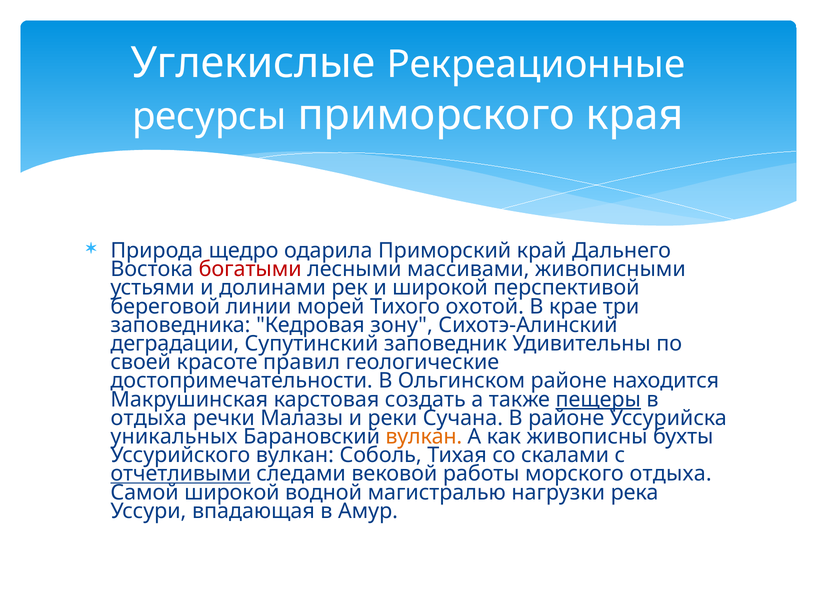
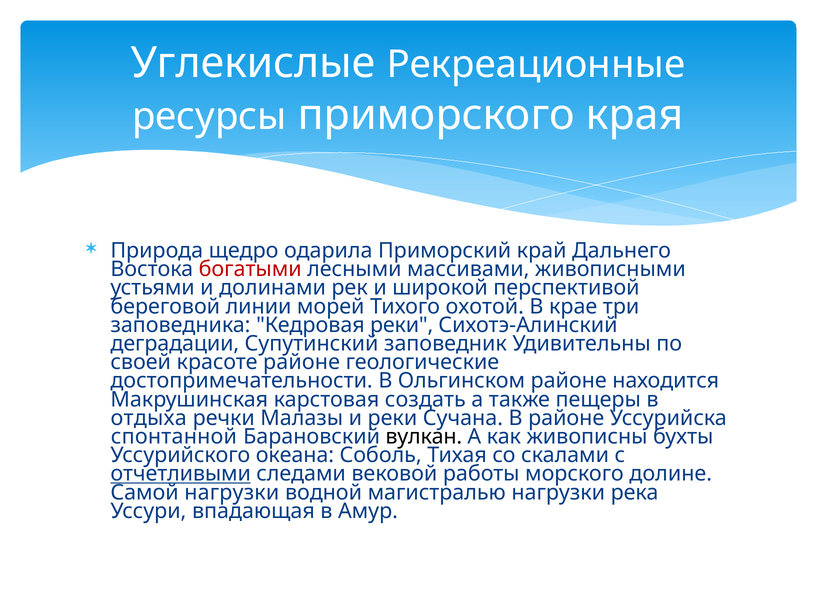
Кедровая зону: зону -> реки
красоте правил: правил -> районе
пещеры underline: present -> none
уникальных: уникальных -> спонтанной
вулкан at (424, 437) colour: orange -> black
Уссурийского вулкан: вулкан -> океана
морского отдыха: отдыха -> долине
Самой широкой: широкой -> нагрузки
